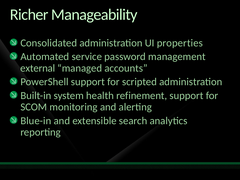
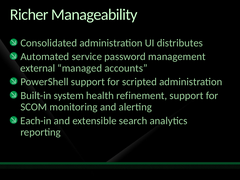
properties: properties -> distributes
Blue-in: Blue-in -> Each-in
